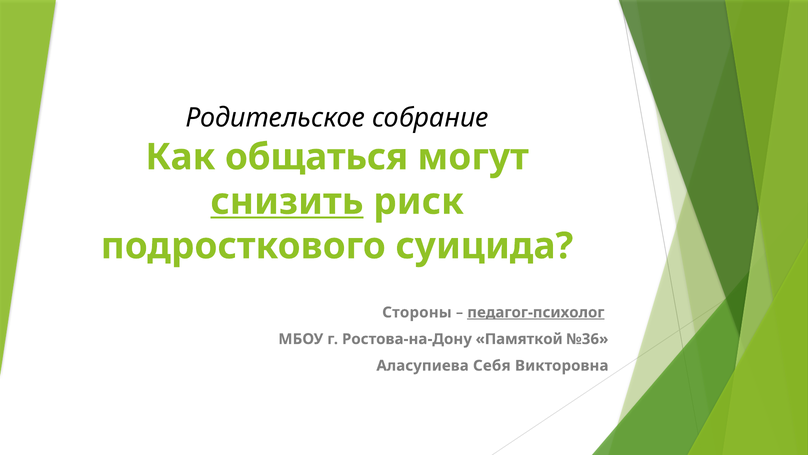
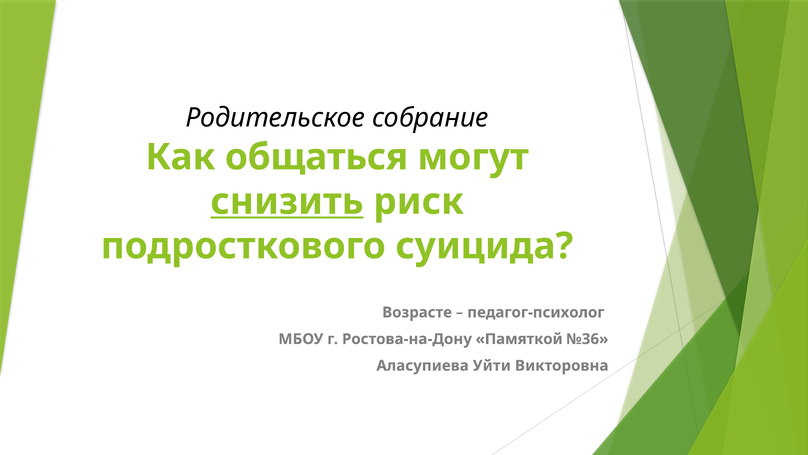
Стороны: Стороны -> Возрасте
педагог-психолог underline: present -> none
Себя: Себя -> Уйти
